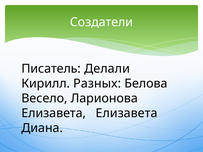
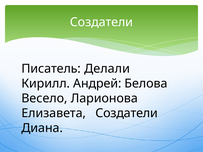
Разных: Разных -> Андрей
Елизавета Елизавета: Елизавета -> Создатели
